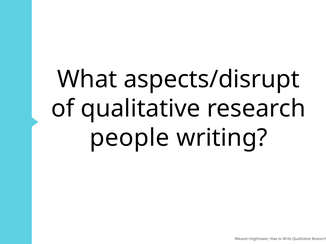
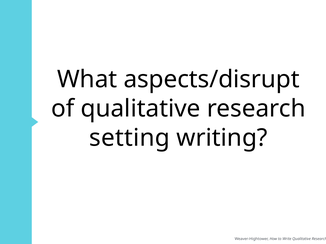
people: people -> setting
